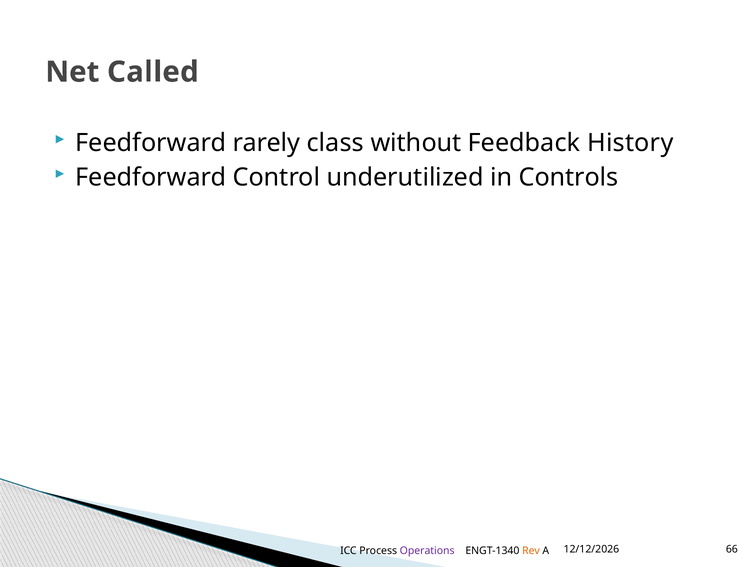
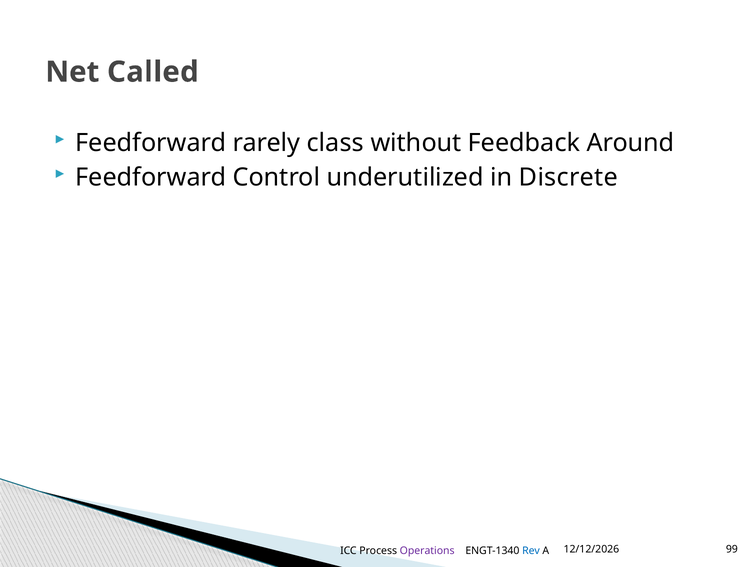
History: History -> Around
Controls: Controls -> Discrete
66: 66 -> 99
Rev colour: orange -> blue
